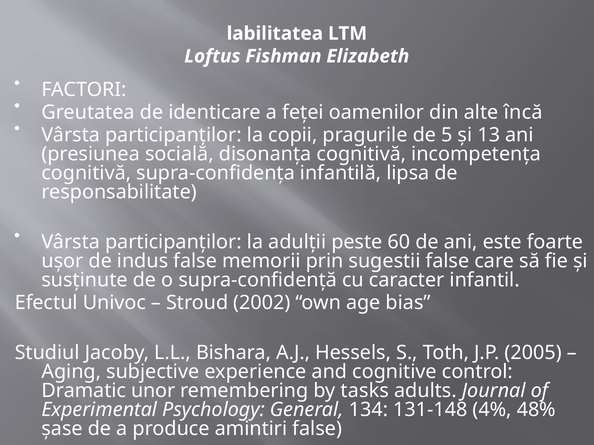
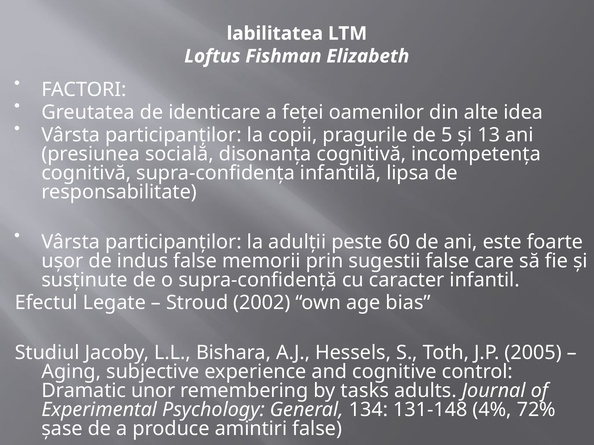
încă: încă -> idea
Univoc: Univoc -> Legate
48%: 48% -> 72%
